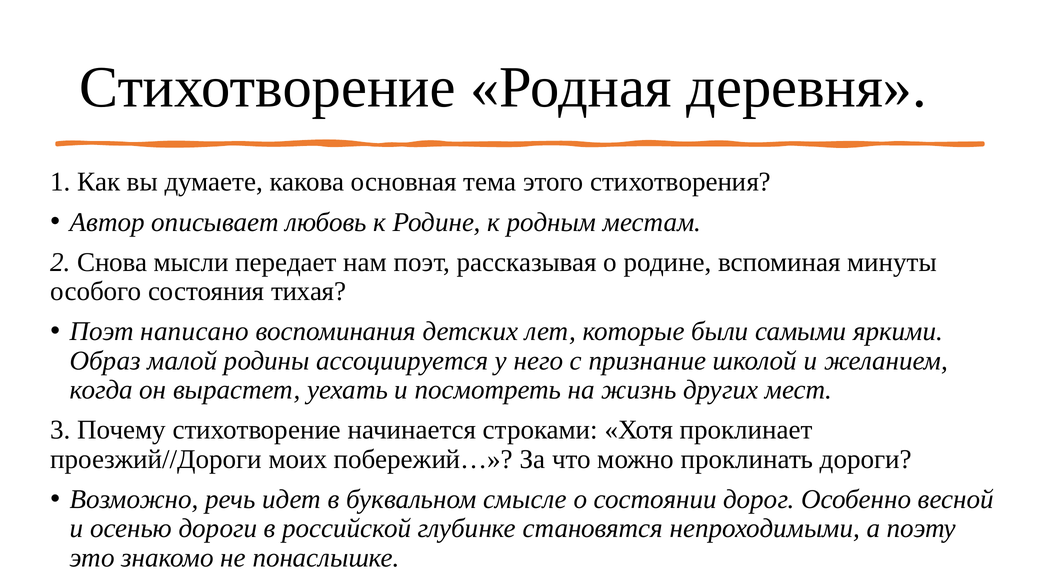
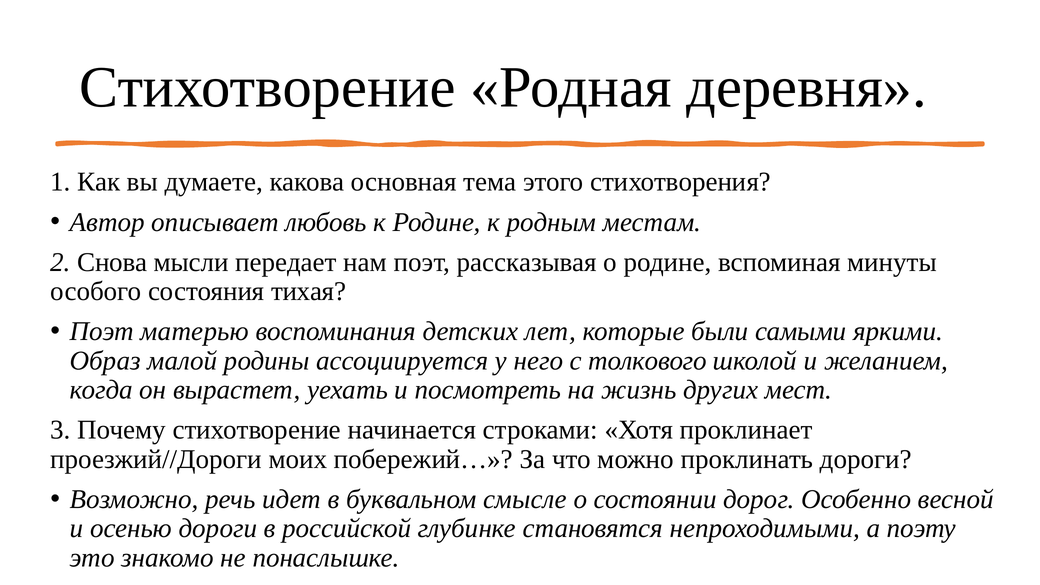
написано: написано -> матерью
признание: признание -> толкового
